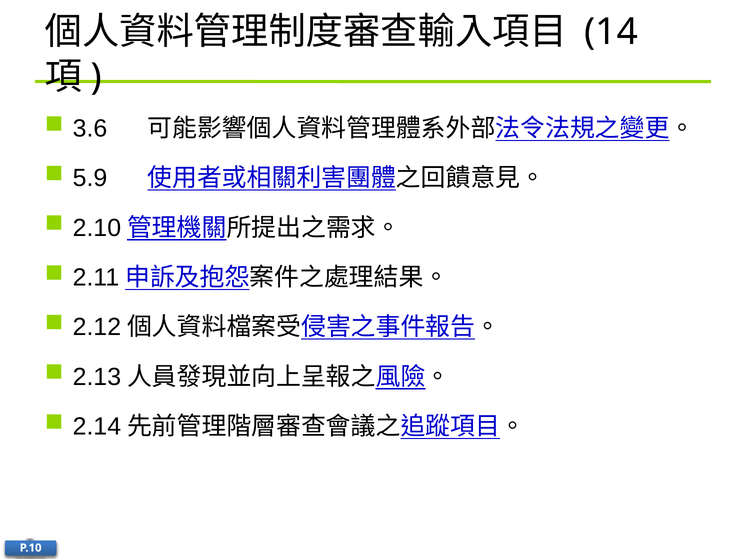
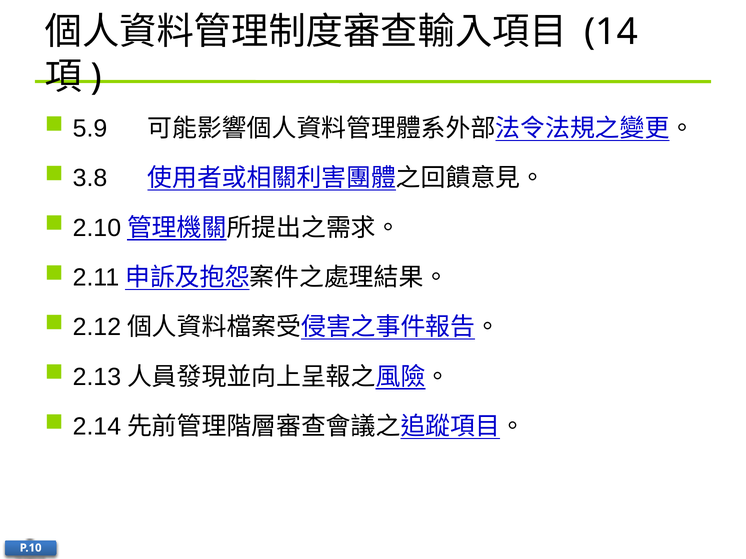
3.6: 3.6 -> 5.9
5.9: 5.9 -> 3.8
